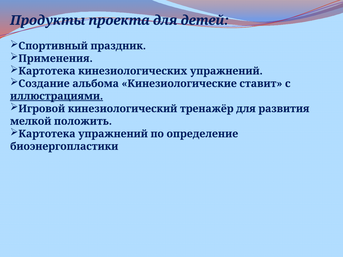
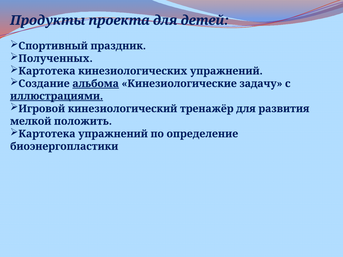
Применения: Применения -> Полученных
альбома underline: none -> present
ставит: ставит -> задачу
